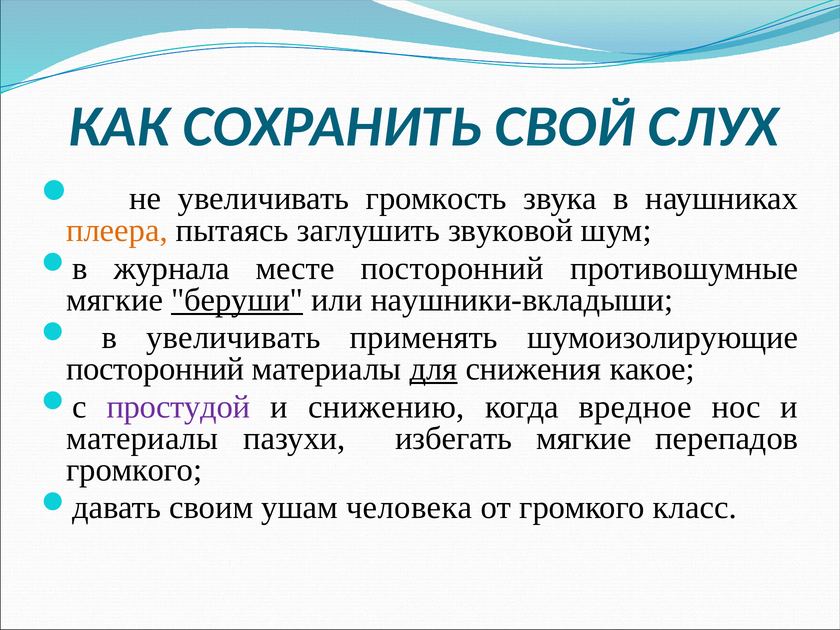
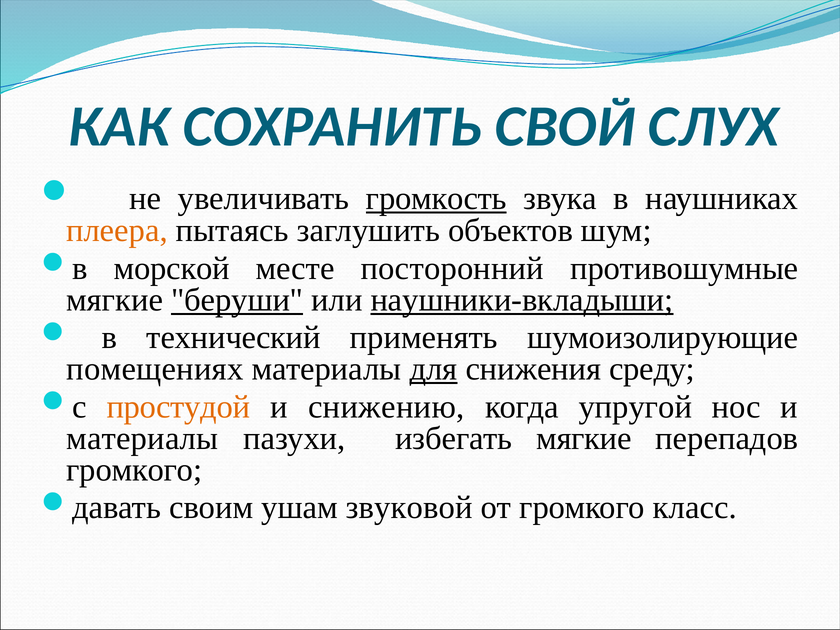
громкость underline: none -> present
звуковой: звуковой -> объектов
журнала: журнала -> морской
наушники-вкладыши underline: none -> present
в увеличивать: увеличивать -> технический
посторонний at (155, 369): посторонний -> помещениях
какое: какое -> среду
простудой colour: purple -> orange
вредное: вредное -> упругой
человека: человека -> звуковой
